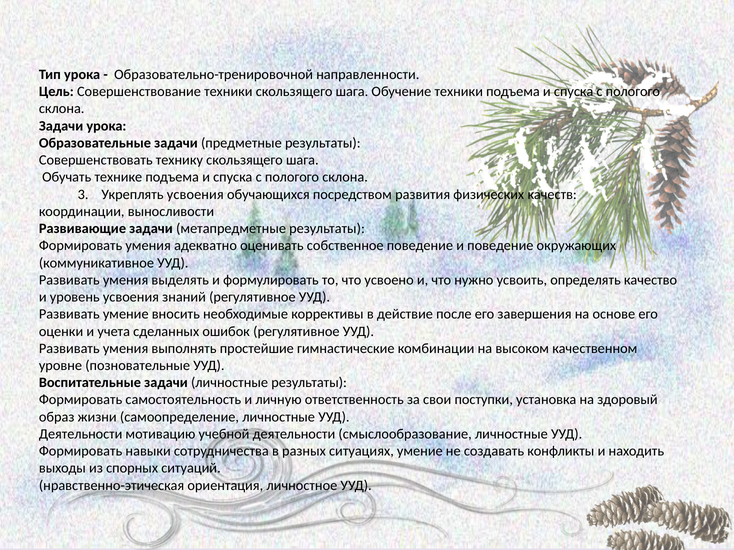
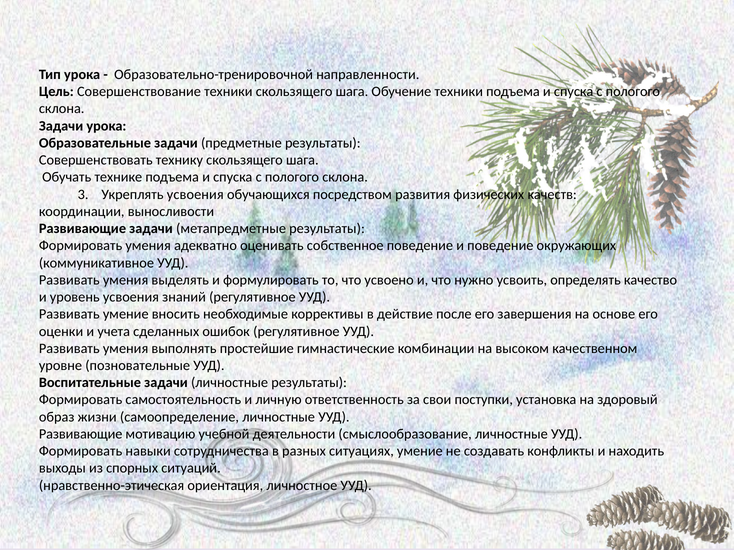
Деятельности at (81, 434): Деятельности -> Развивающие
